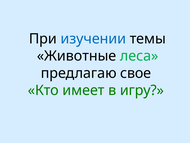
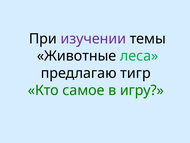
изучении colour: blue -> purple
свое: свое -> тигр
имеет: имеет -> самое
